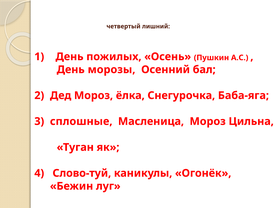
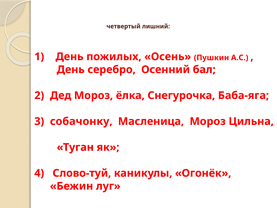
морозы: морозы -> серебро
сплошные: сплошные -> собачонку
